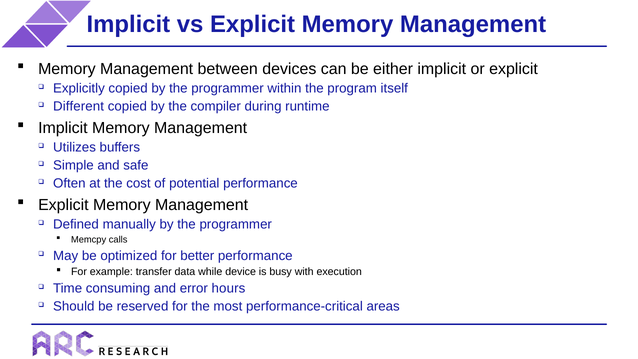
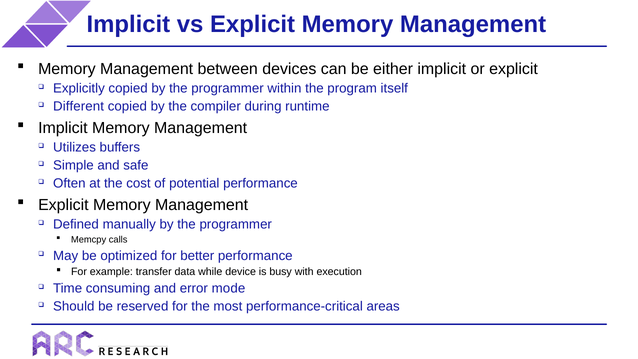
hours: hours -> mode
